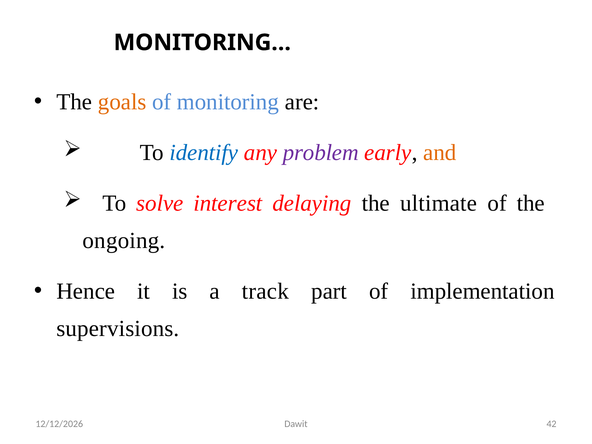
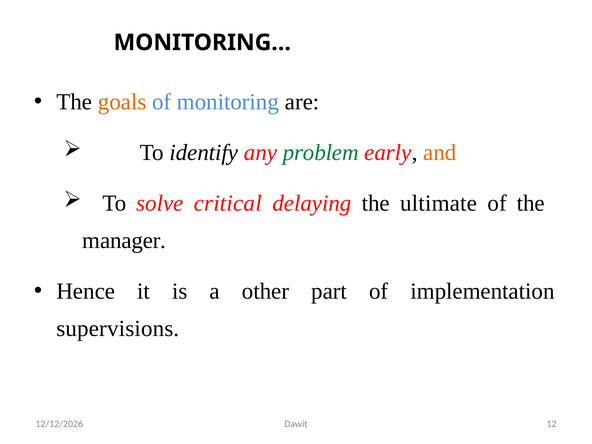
identify colour: blue -> black
problem colour: purple -> green
interest: interest -> critical
ongoing: ongoing -> manager
track: track -> other
42: 42 -> 12
